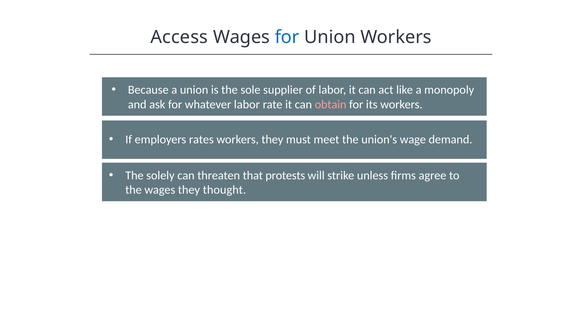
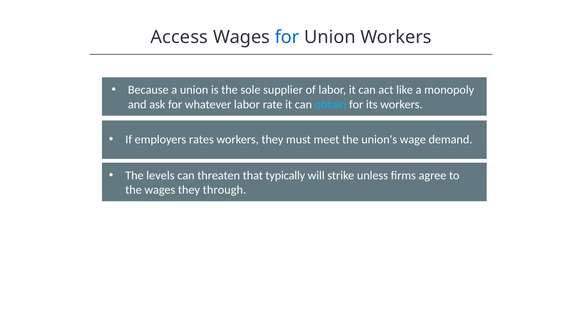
obtain colour: pink -> light blue
solely: solely -> levels
protests: protests -> typically
thought: thought -> through
